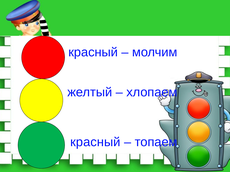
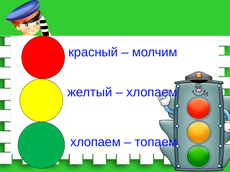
красный at (95, 143): красный -> хлопаем
